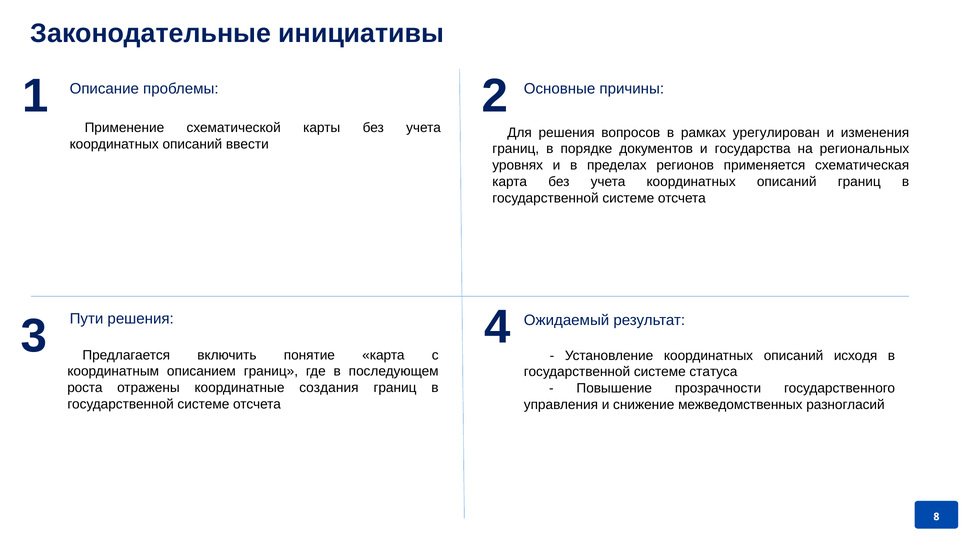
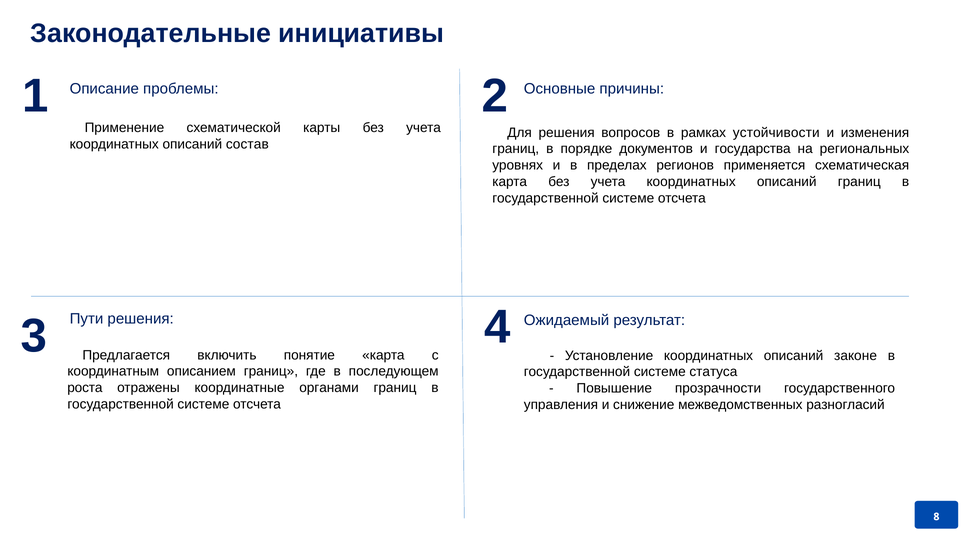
урегулирован: урегулирован -> устойчивости
ввести: ввести -> состав
исходя: исходя -> законе
создания: создания -> органами
